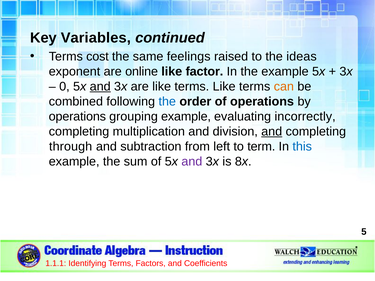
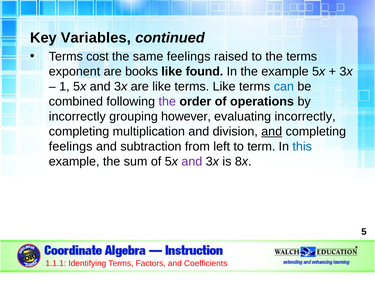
the ideas: ideas -> terms
online: online -> books
factor: factor -> found
0: 0 -> 1
and at (100, 87) underline: present -> none
can colour: orange -> blue
the at (167, 102) colour: blue -> purple
operations at (77, 117): operations -> incorrectly
grouping example: example -> however
through at (71, 147): through -> feelings
